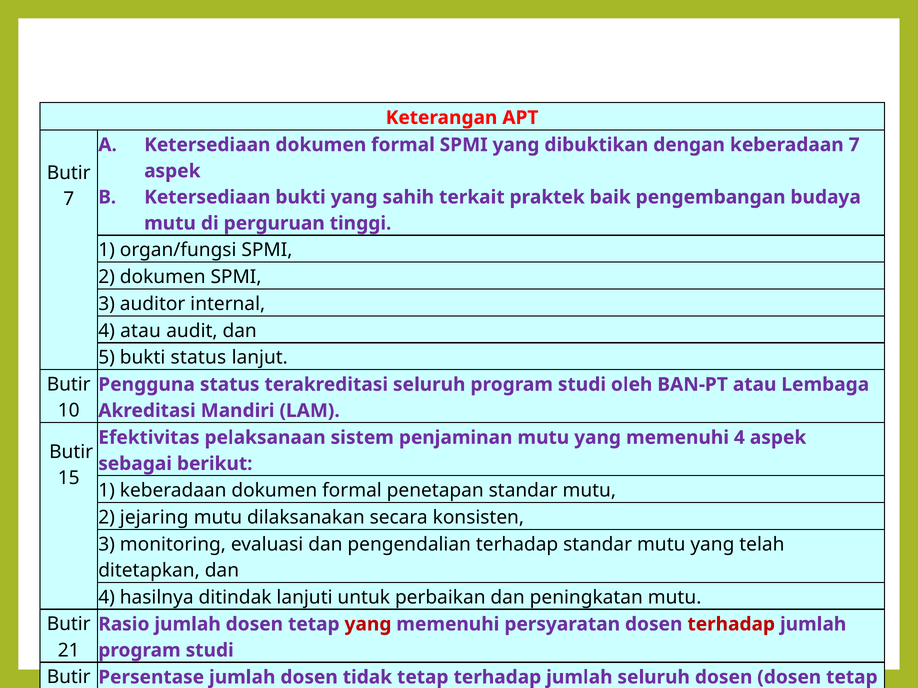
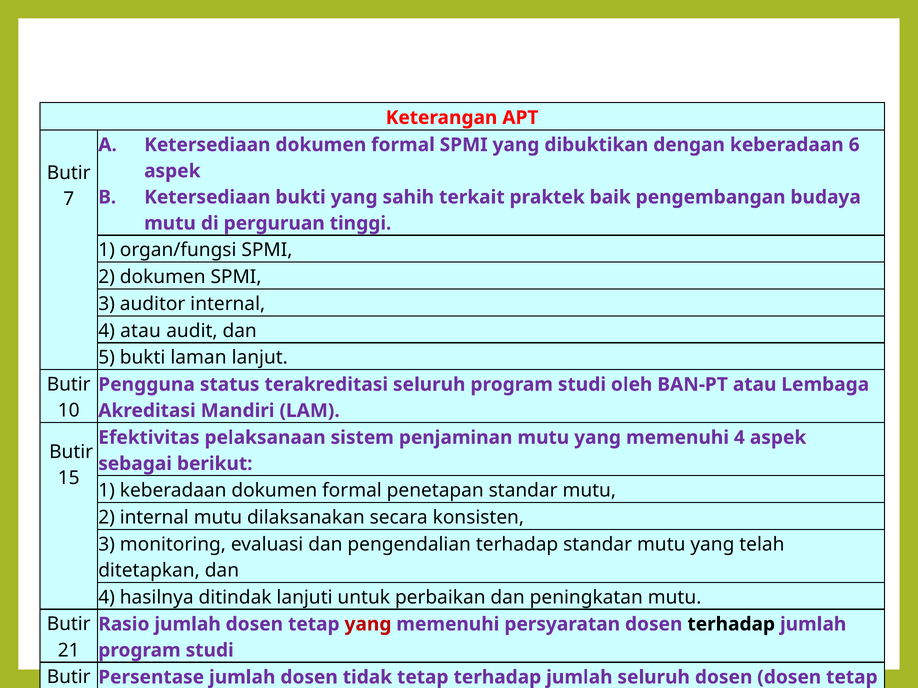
keberadaan 7: 7 -> 6
bukti status: status -> laman
2 jejaring: jejaring -> internal
terhadap at (731, 625) colour: red -> black
